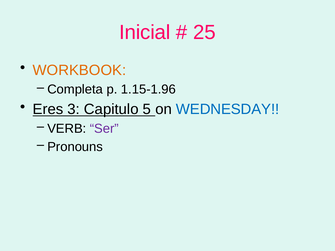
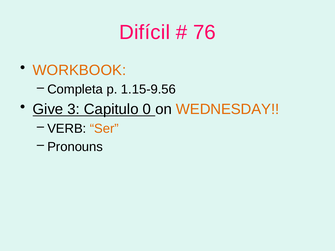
Inicial: Inicial -> Difícil
25: 25 -> 76
1.15-1.96: 1.15-1.96 -> 1.15-9.56
Eres: Eres -> Give
5: 5 -> 0
WEDNESDAY colour: blue -> orange
Ser colour: purple -> orange
